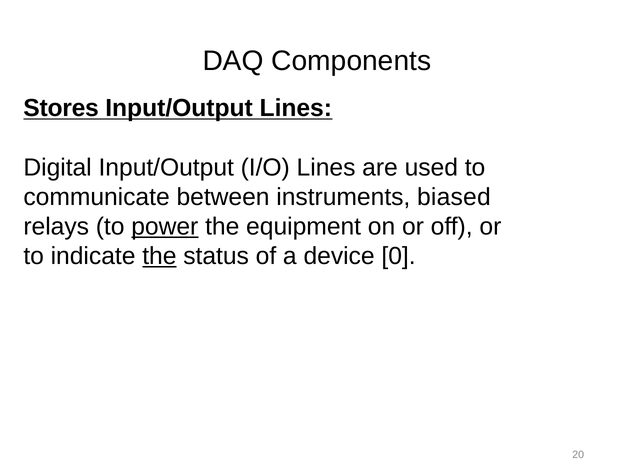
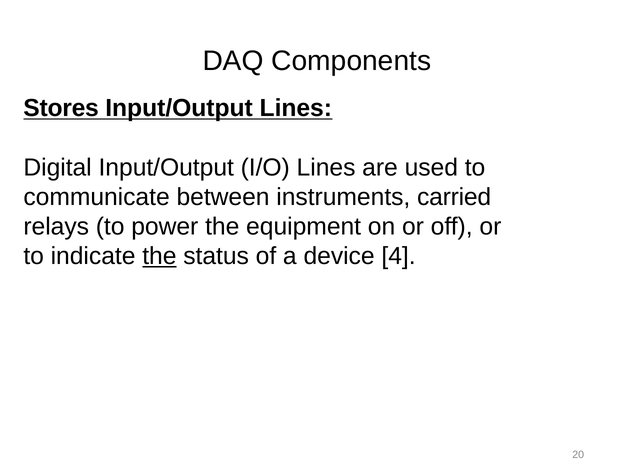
biased: biased -> carried
power underline: present -> none
0: 0 -> 4
